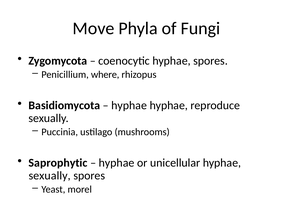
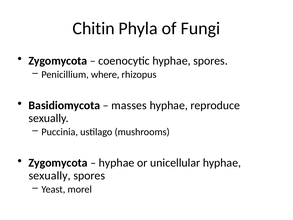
Move: Move -> Chitin
hyphae at (129, 105): hyphae -> masses
Saprophytic at (58, 163): Saprophytic -> Zygomycota
